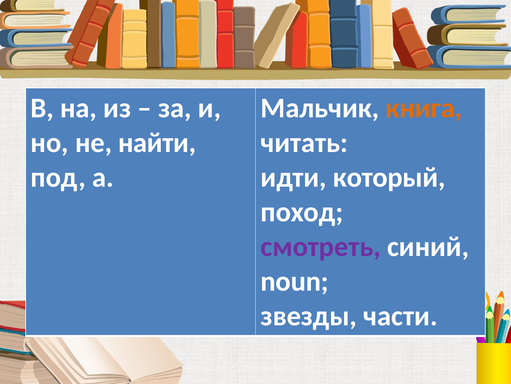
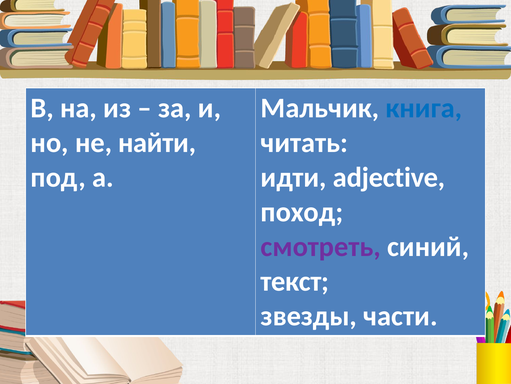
книга colour: orange -> blue
который: который -> adjective
noun: noun -> текст
